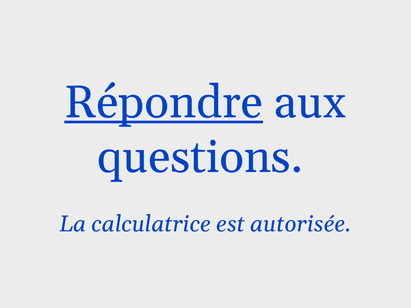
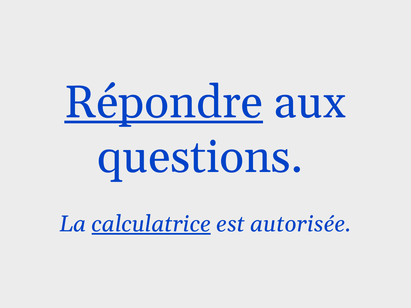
calculatrice underline: none -> present
